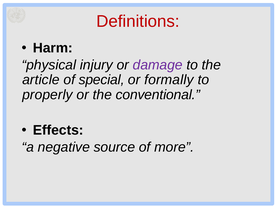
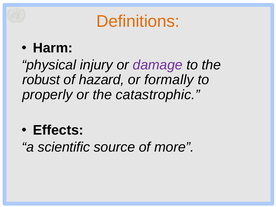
Definitions colour: red -> orange
article: article -> robust
special: special -> hazard
conventional: conventional -> catastrophic
negative: negative -> scientific
